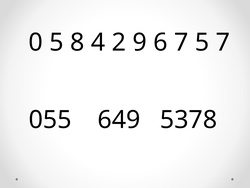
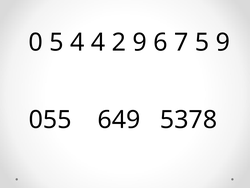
5 8: 8 -> 4
5 7: 7 -> 9
